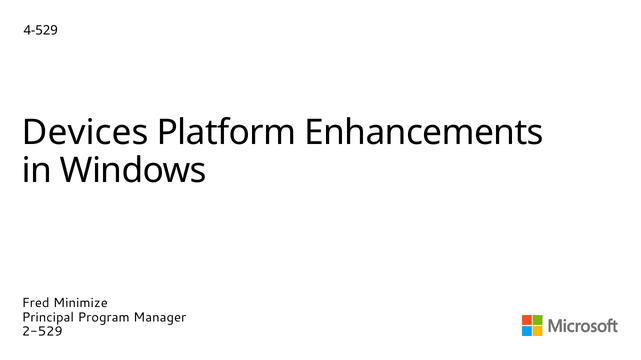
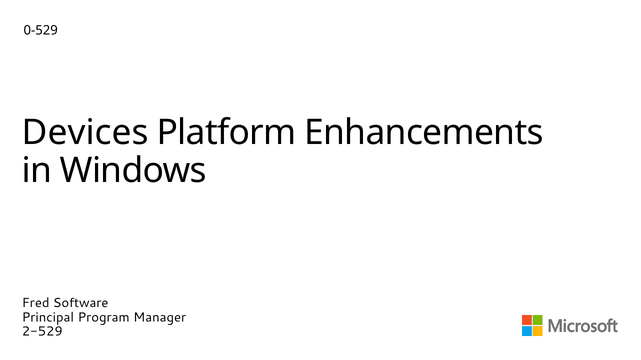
4-529: 4-529 -> 0-529
Minimize: Minimize -> Software
